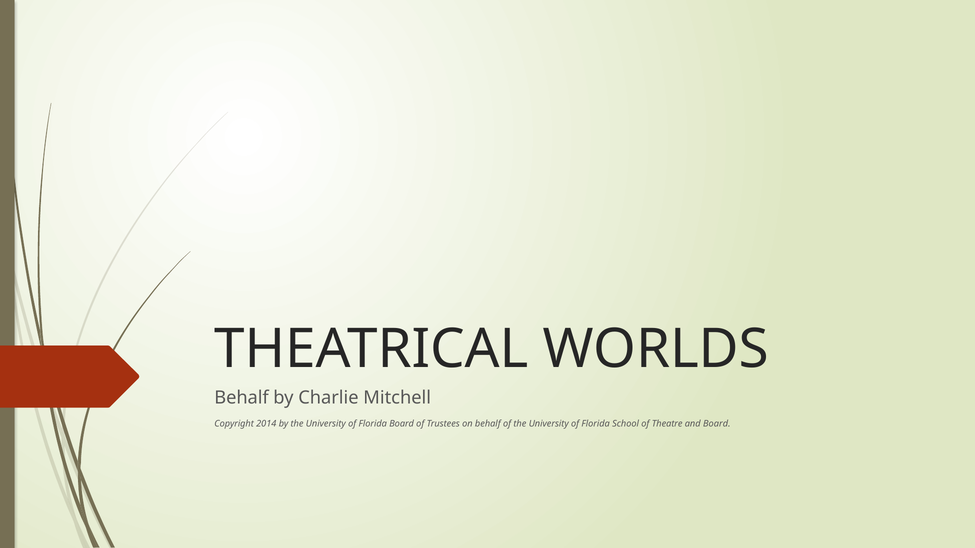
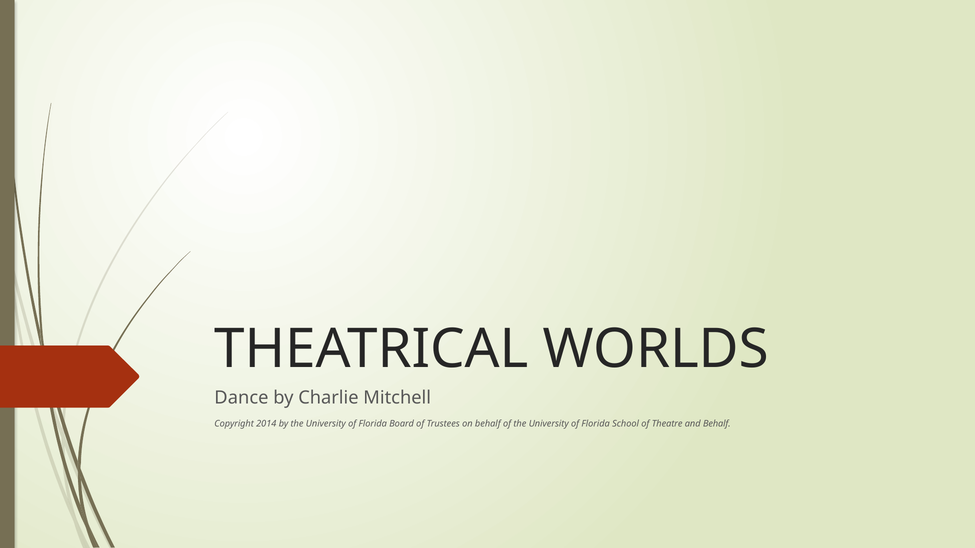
Behalf at (242, 398): Behalf -> Dance
and Board: Board -> Behalf
